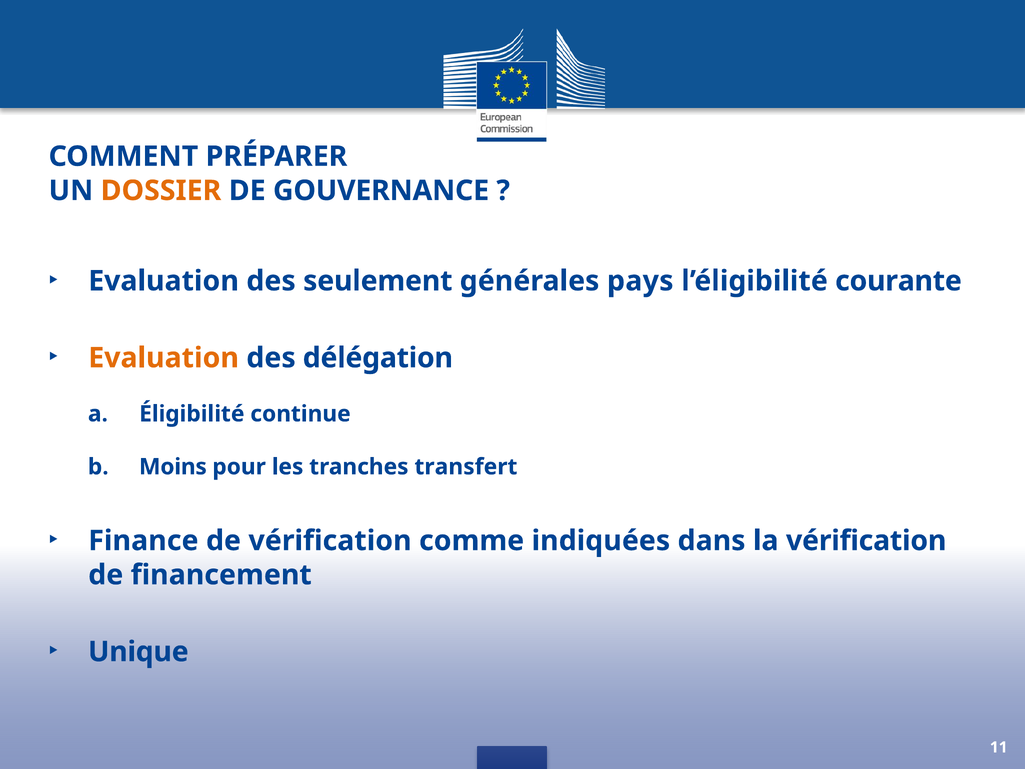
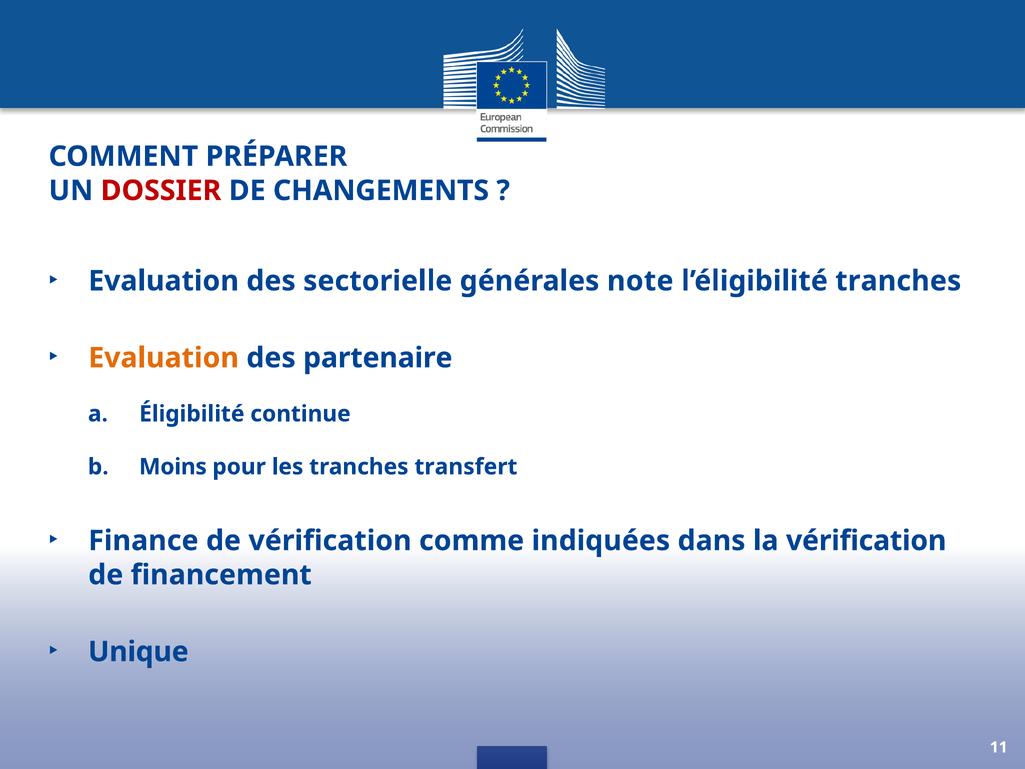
DOSSIER colour: orange -> red
GOUVERNANCE: GOUVERNANCE -> CHANGEMENTS
seulement: seulement -> sectorielle
pays: pays -> note
l’éligibilité courante: courante -> tranches
délégation: délégation -> partenaire
